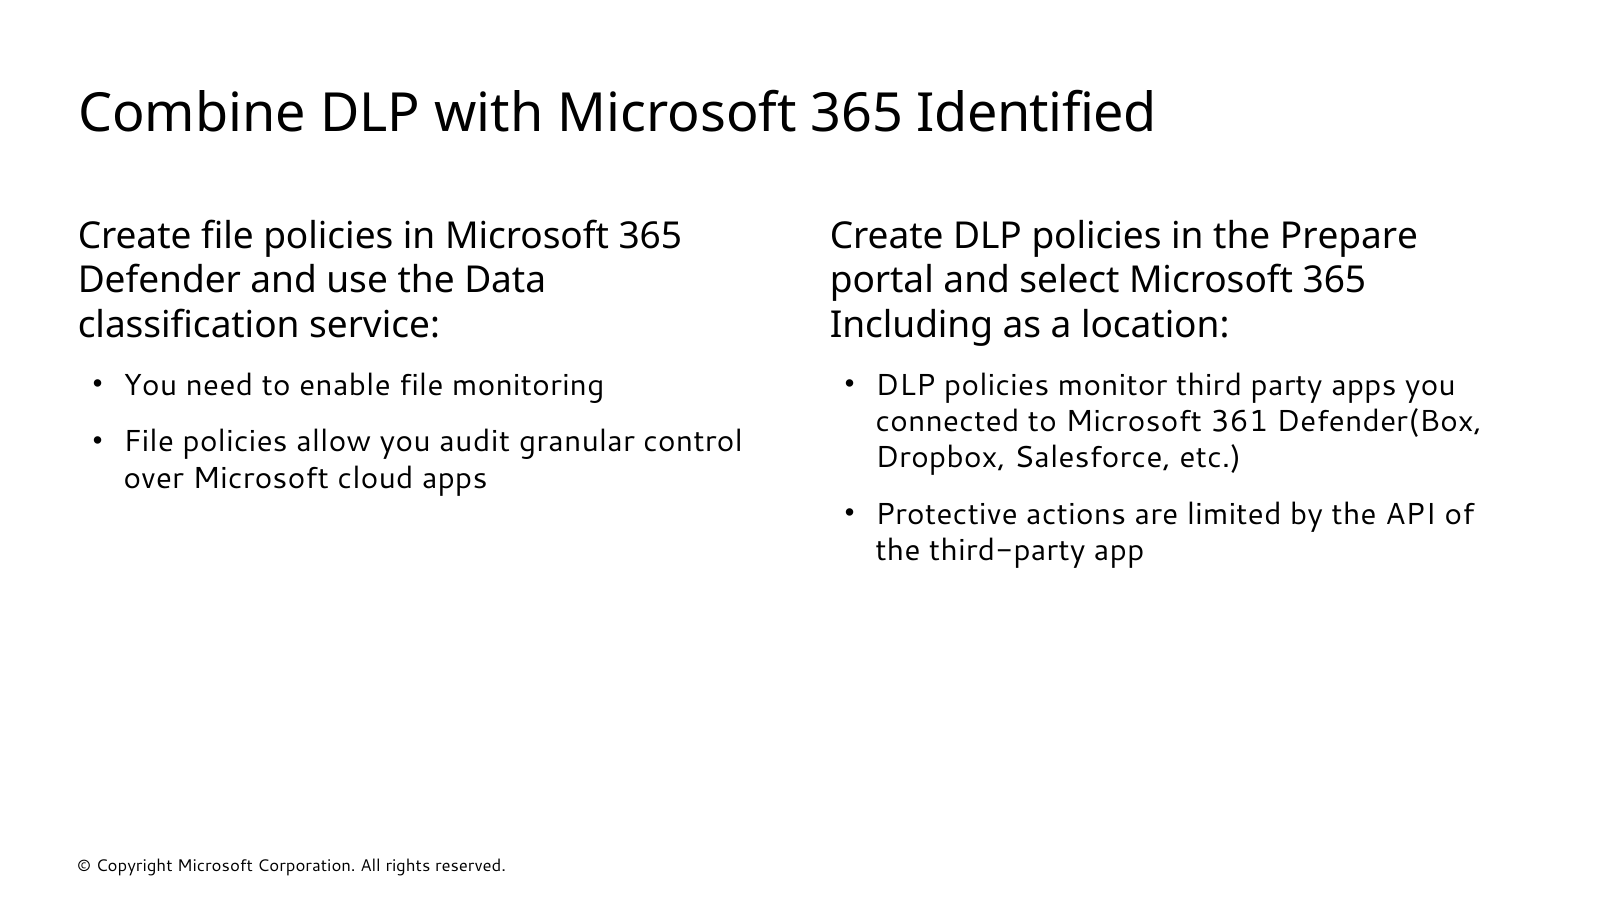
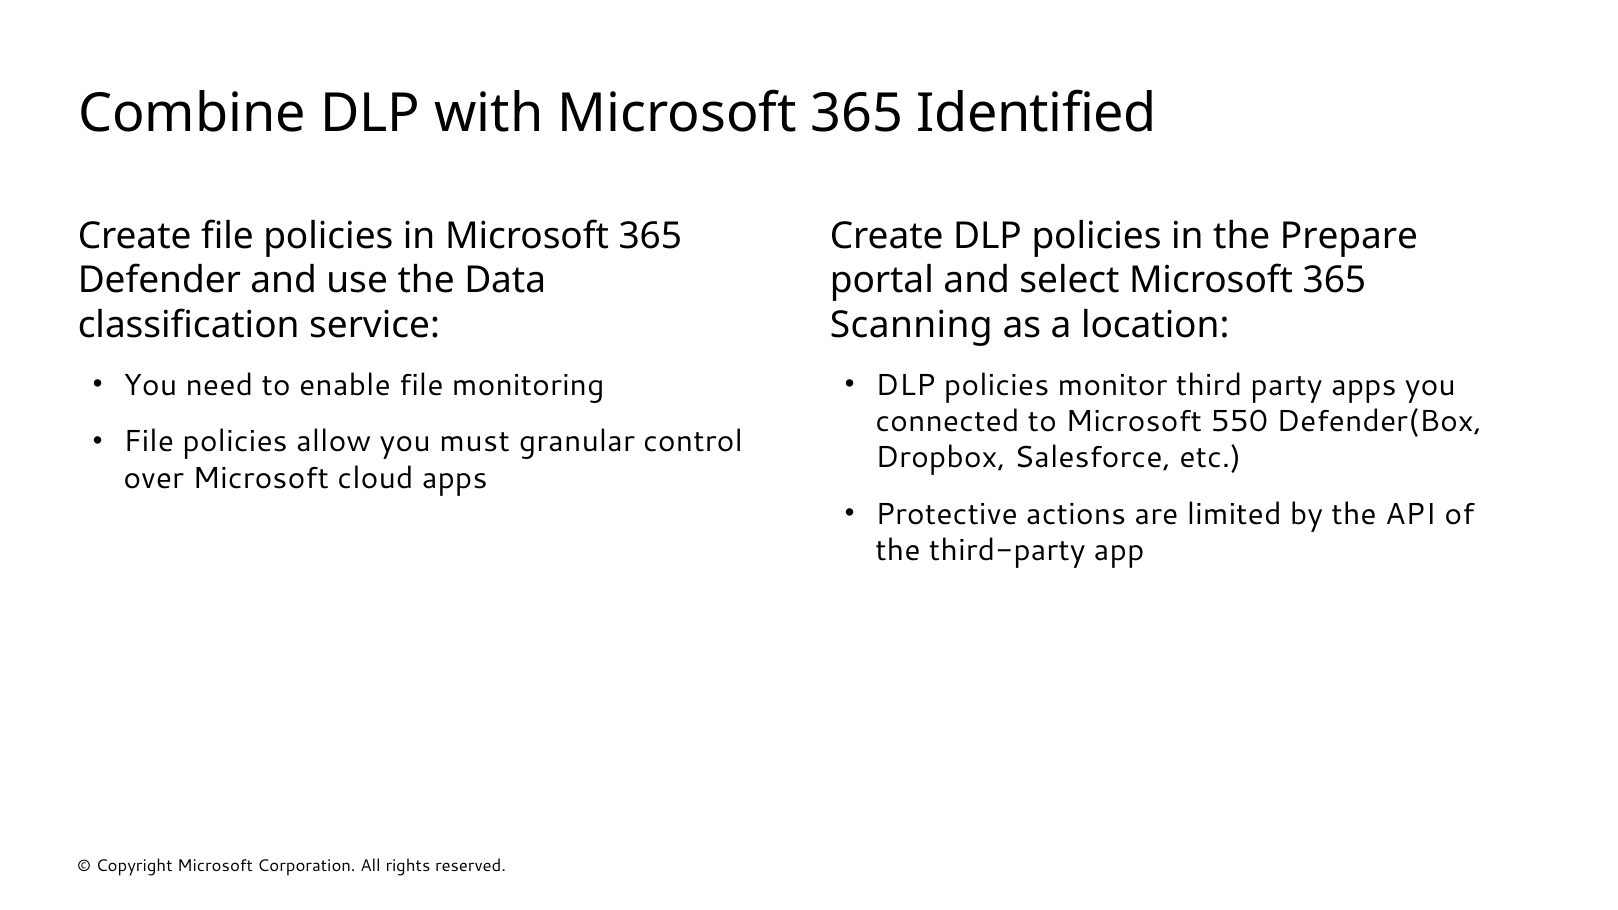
Including: Including -> Scanning
361: 361 -> 550
audit: audit -> must
